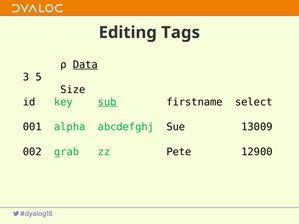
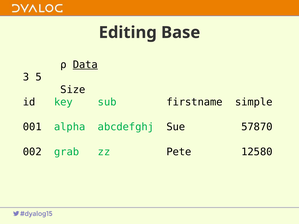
Tags: Tags -> Base
sub underline: present -> none
select: select -> simple
13009: 13009 -> 57870
12900: 12900 -> 12580
